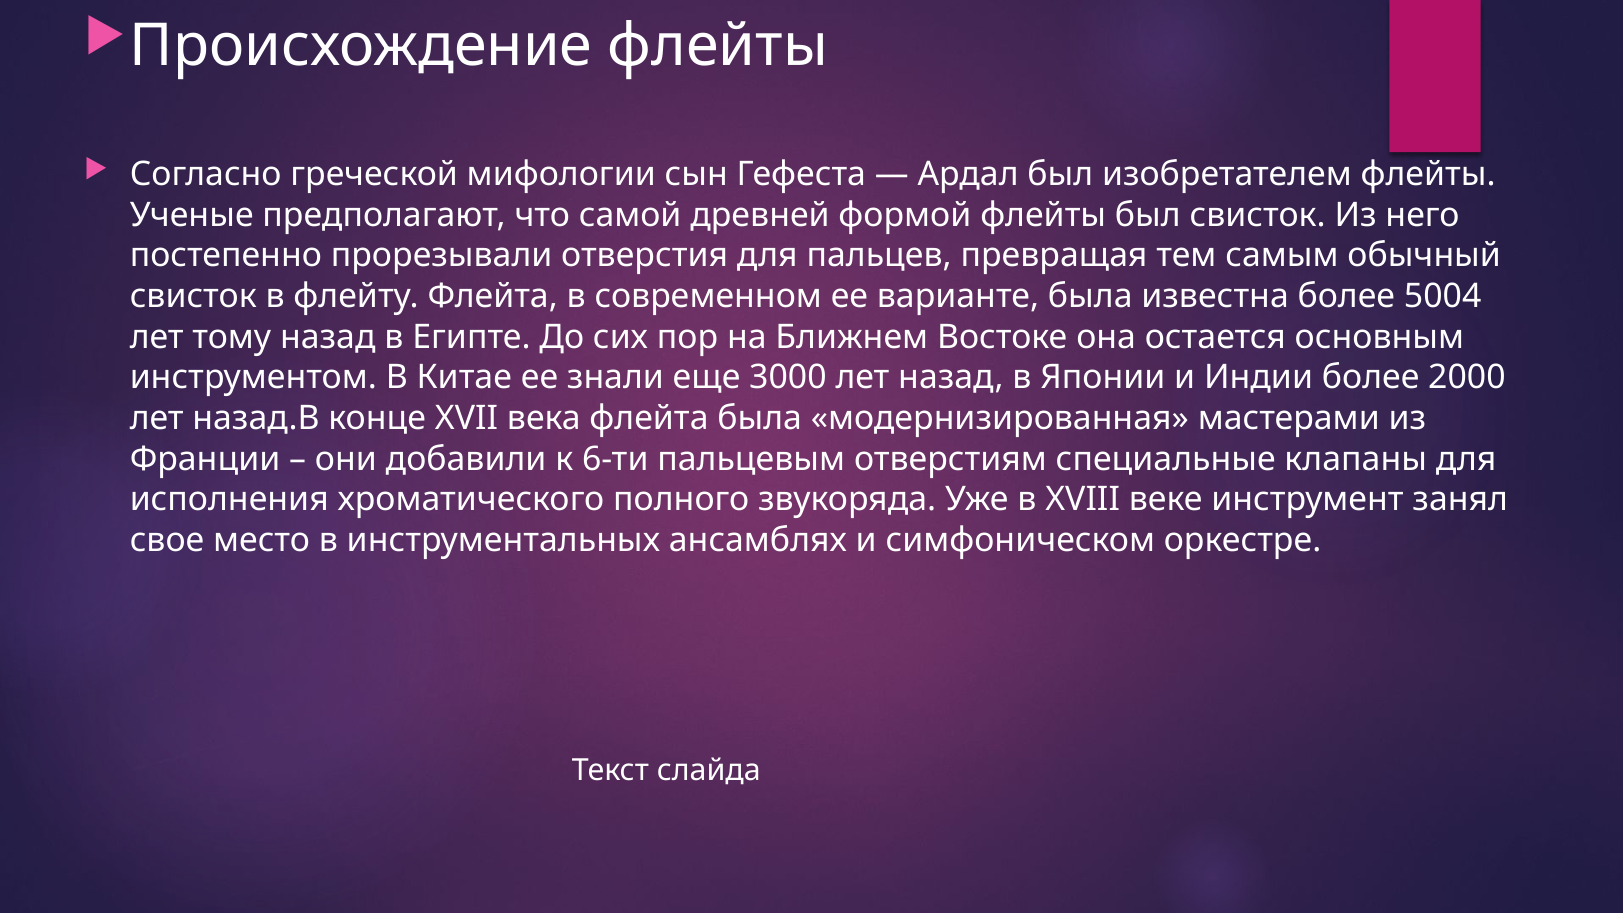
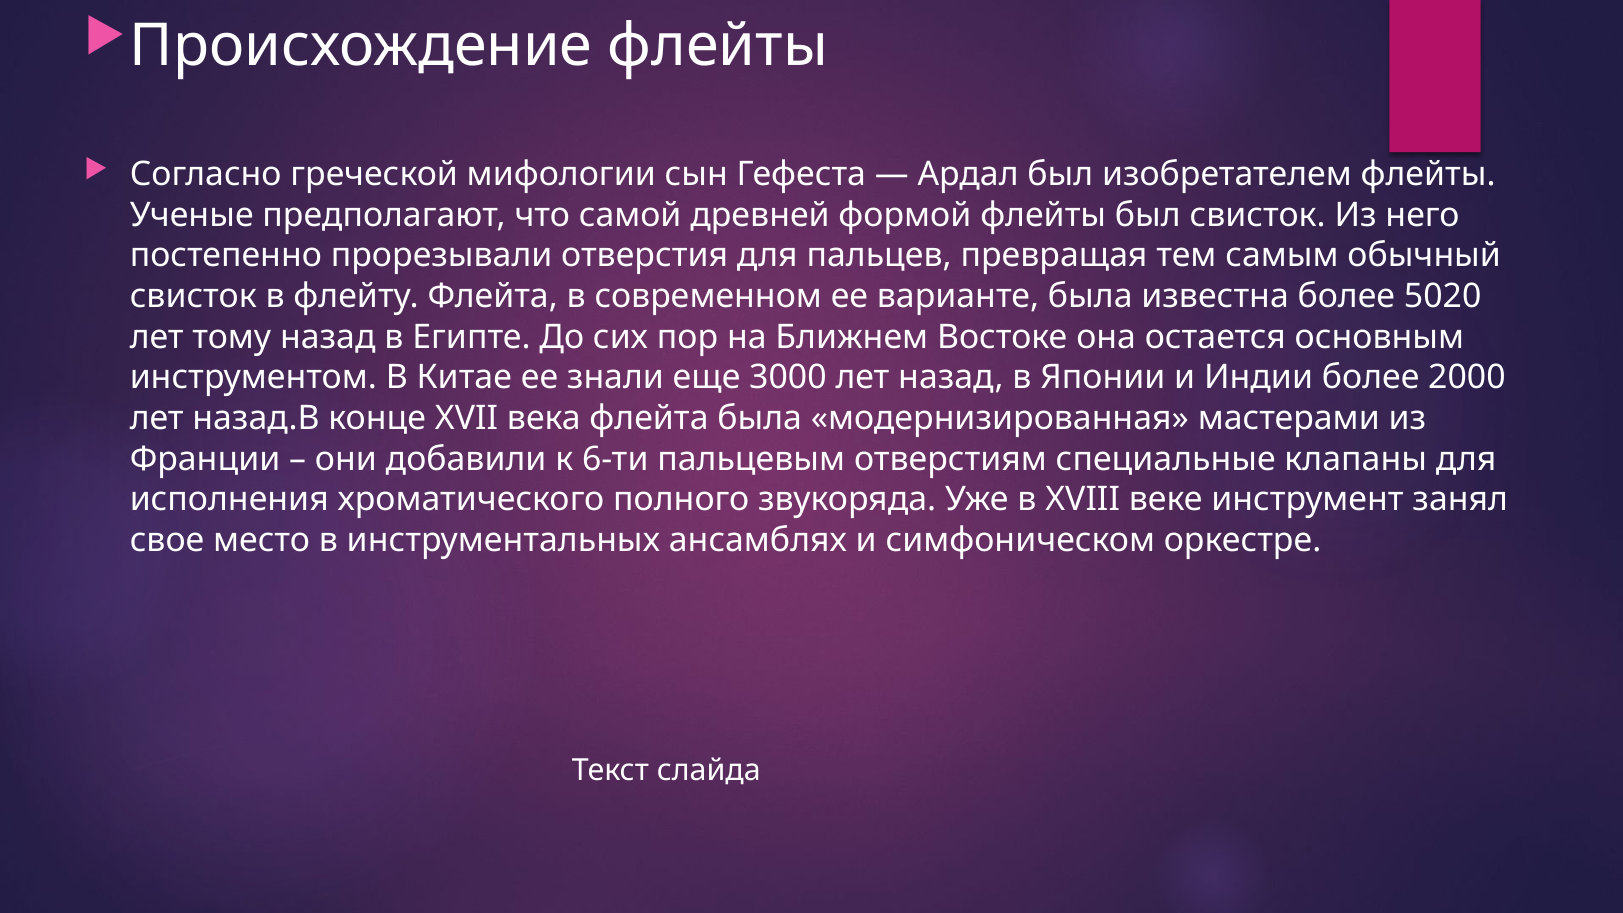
5004: 5004 -> 5020
